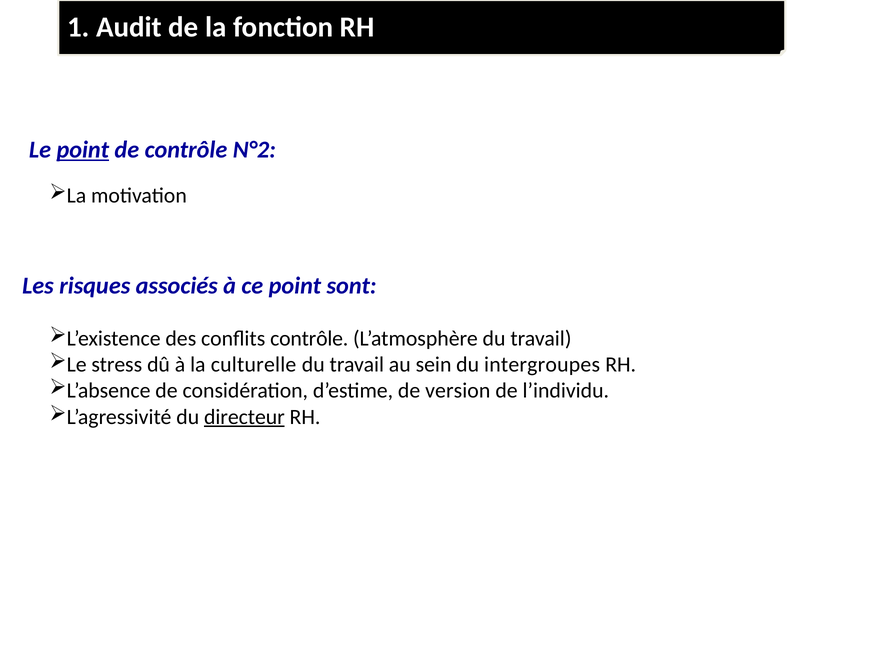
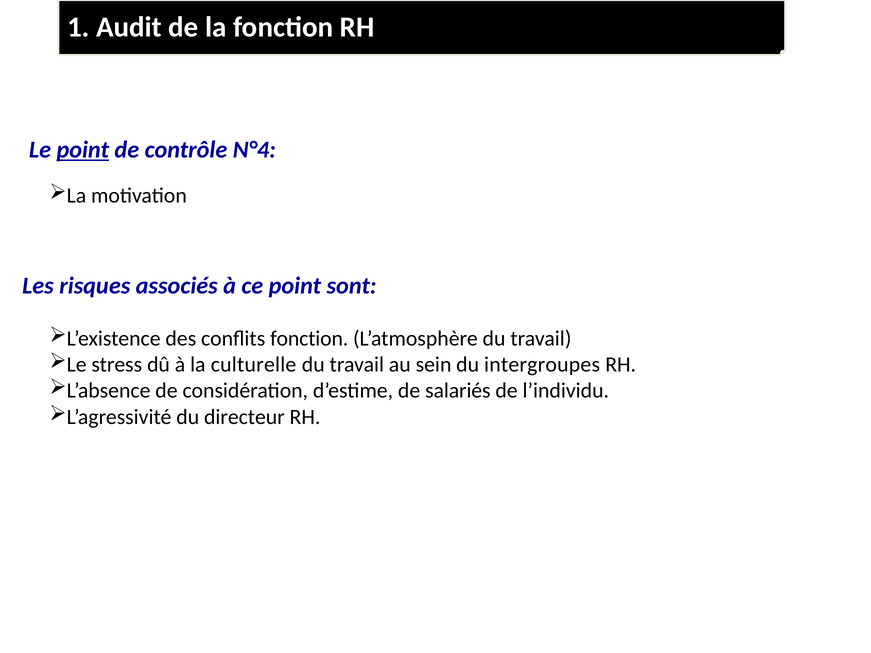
N°2: N°2 -> N°4
conflits contrôle: contrôle -> fonction
version: version -> salariés
directeur underline: present -> none
